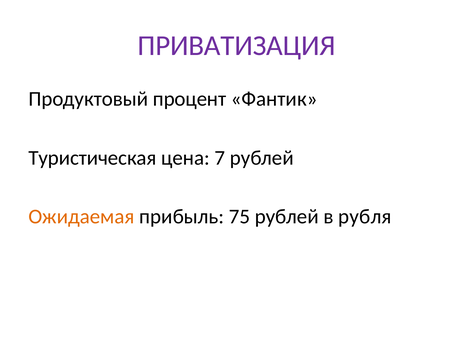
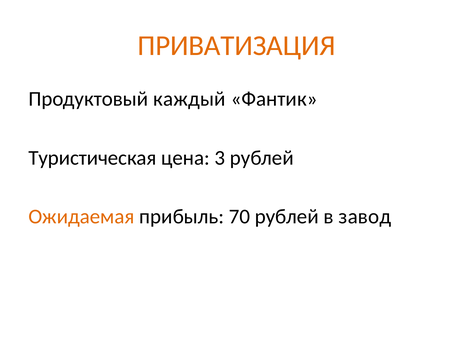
ПРИВАТИЗАЦИЯ colour: purple -> orange
процент: процент -> каждый
7: 7 -> 3
75: 75 -> 70
рубля: рубля -> завод
